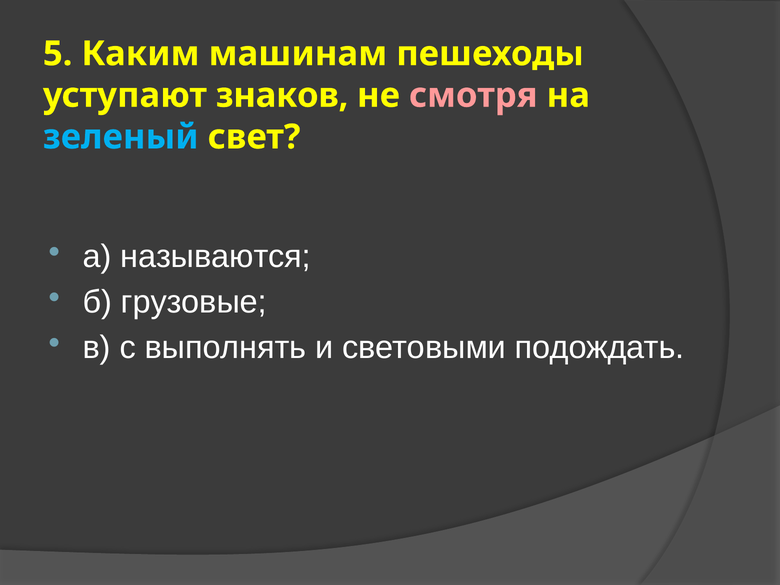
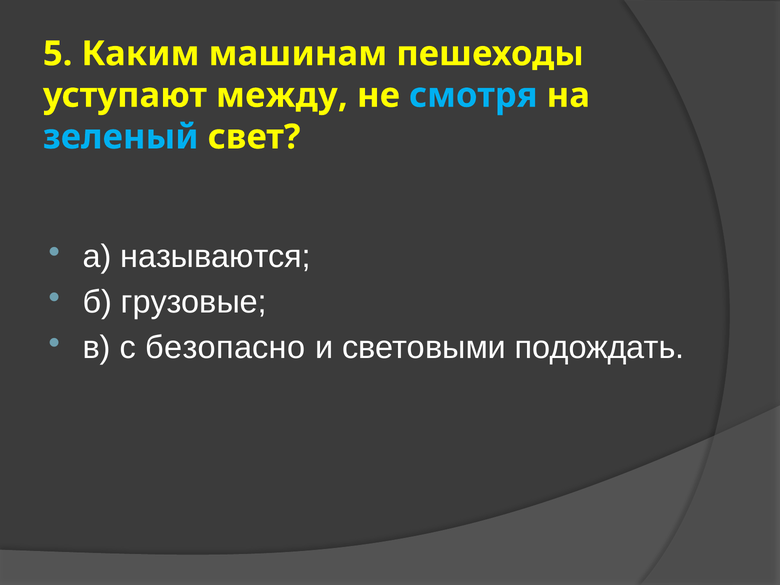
знаков: знаков -> между
смотря colour: pink -> light blue
выполнять: выполнять -> безопасно
